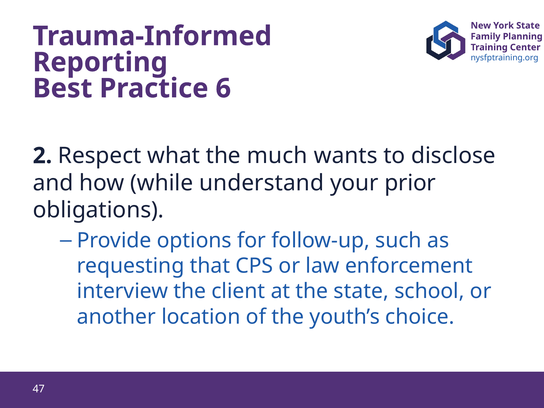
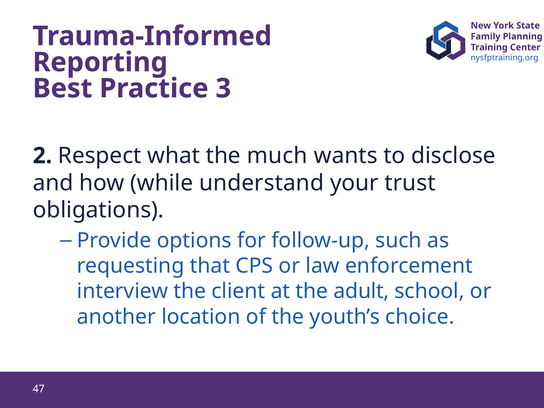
6: 6 -> 3
prior: prior -> trust
the state: state -> adult
